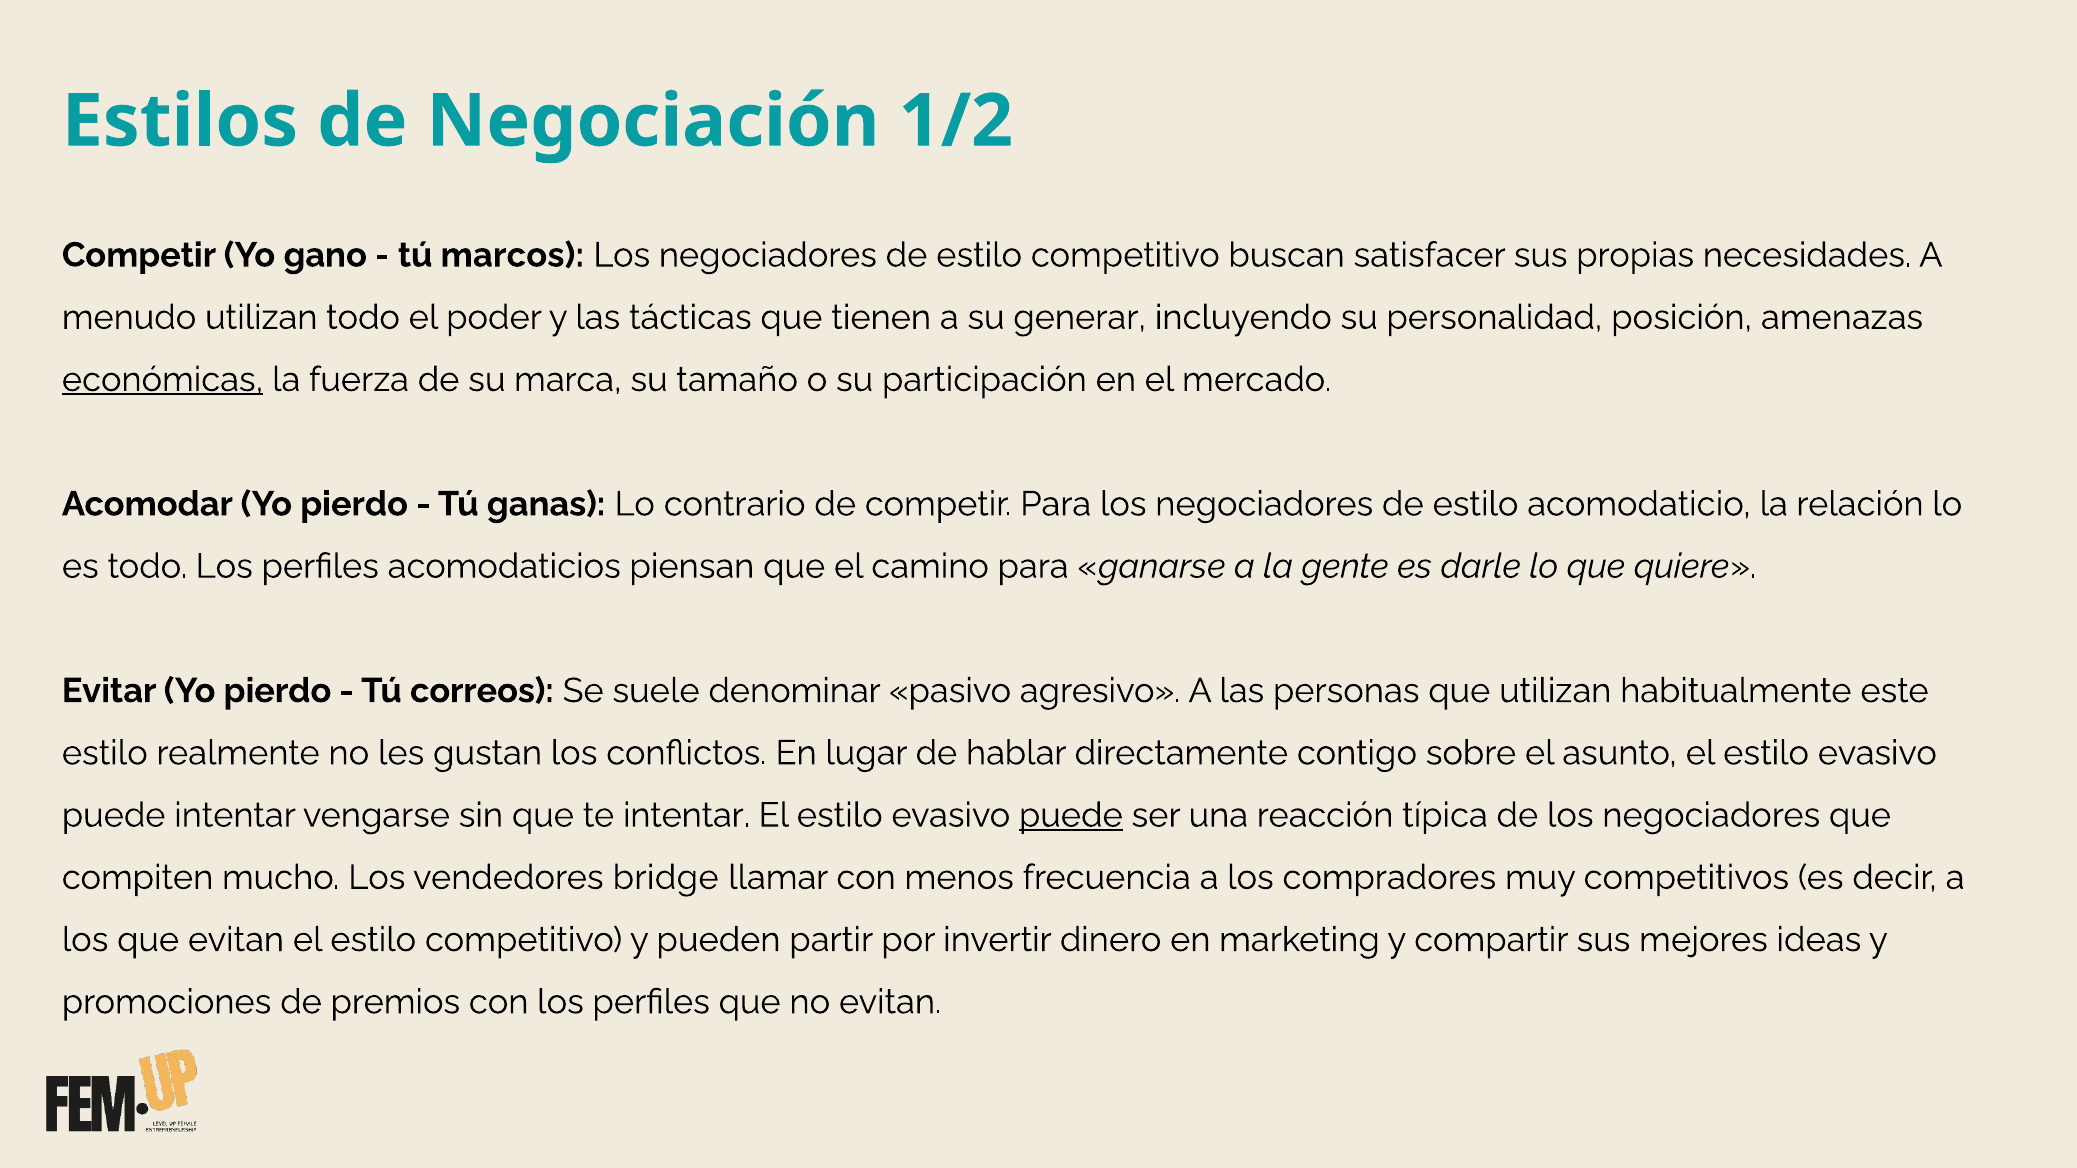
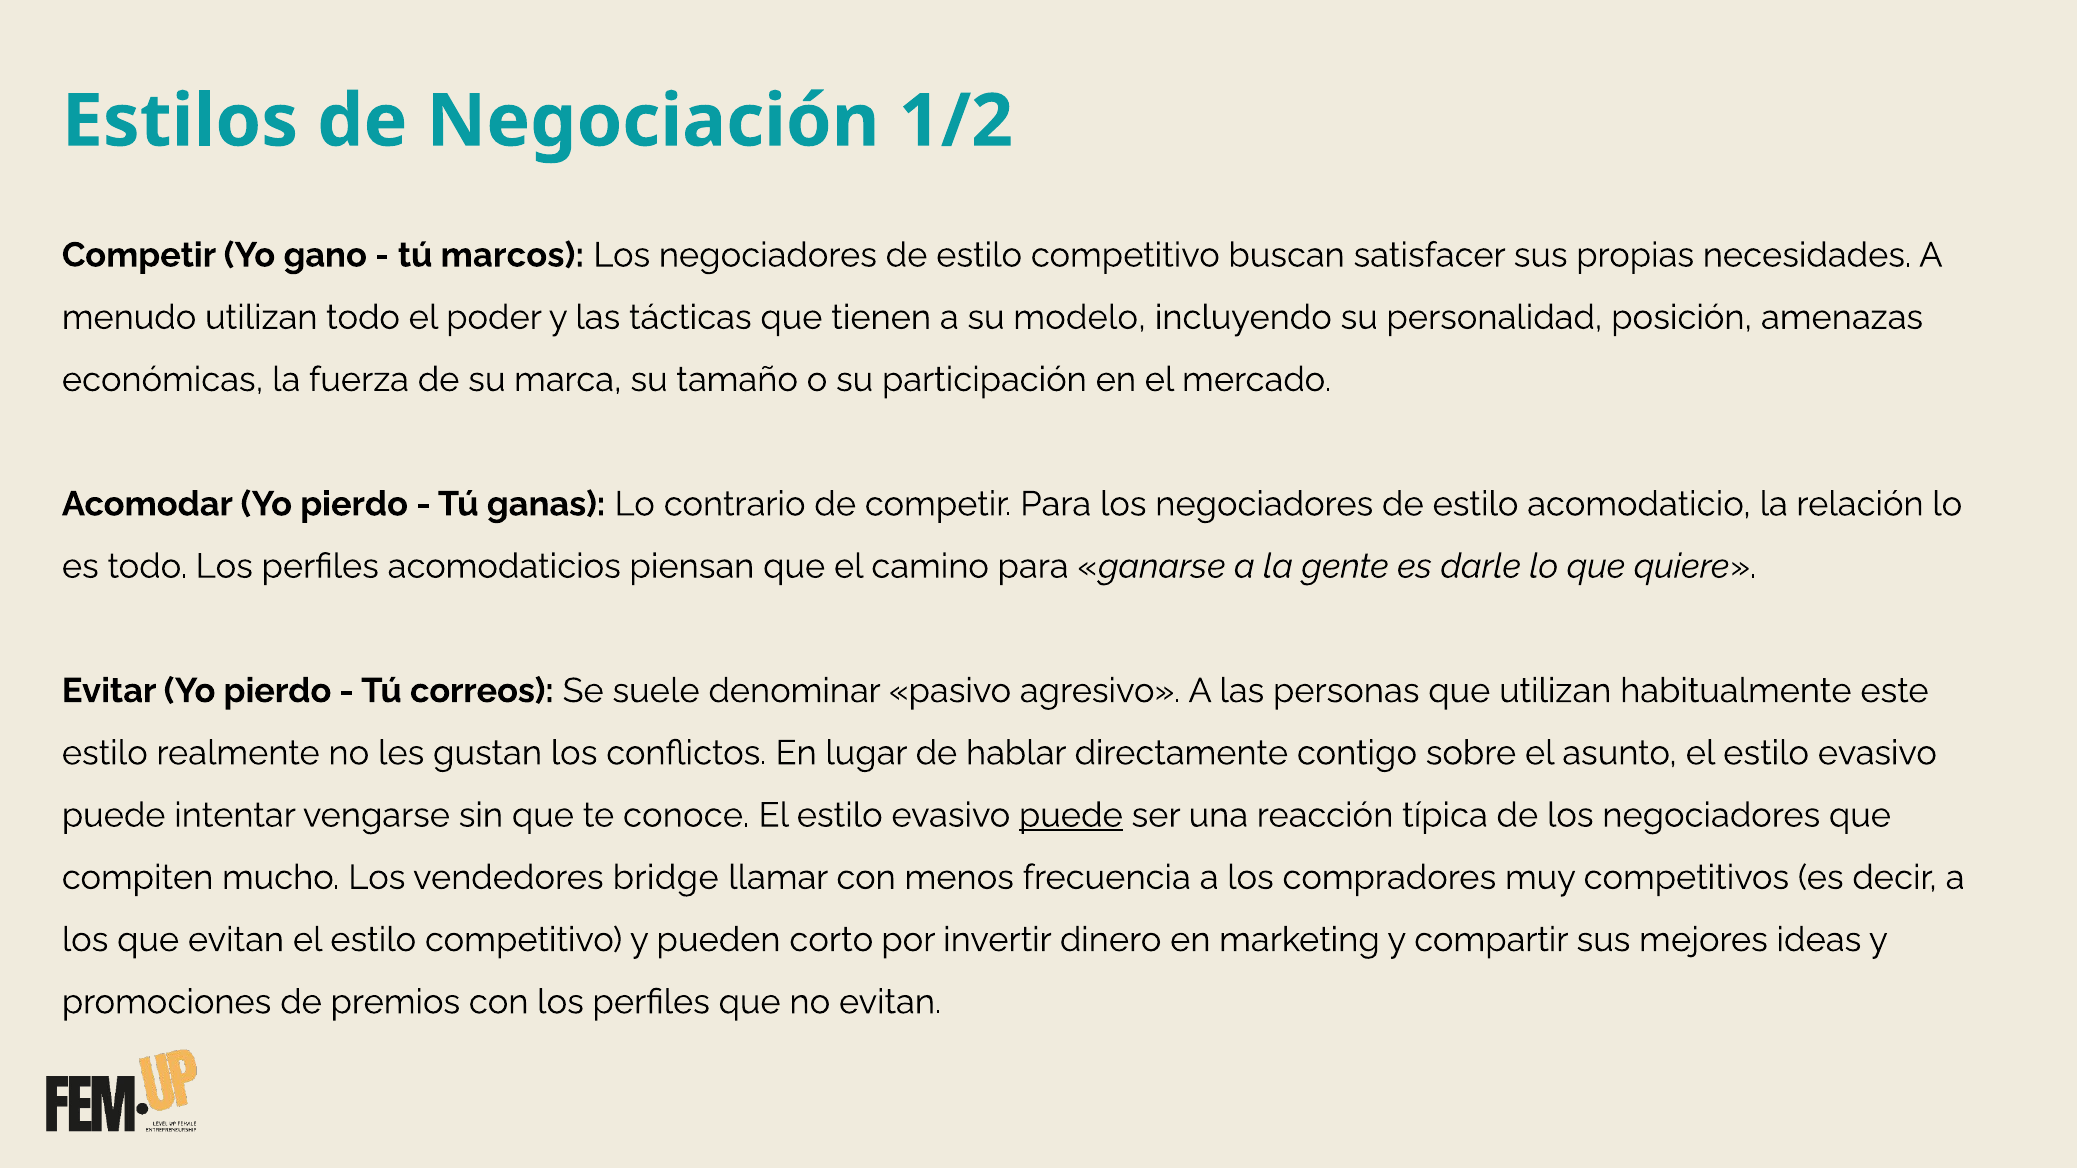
generar: generar -> modelo
económicas underline: present -> none
te intentar: intentar -> conoce
partir: partir -> corto
